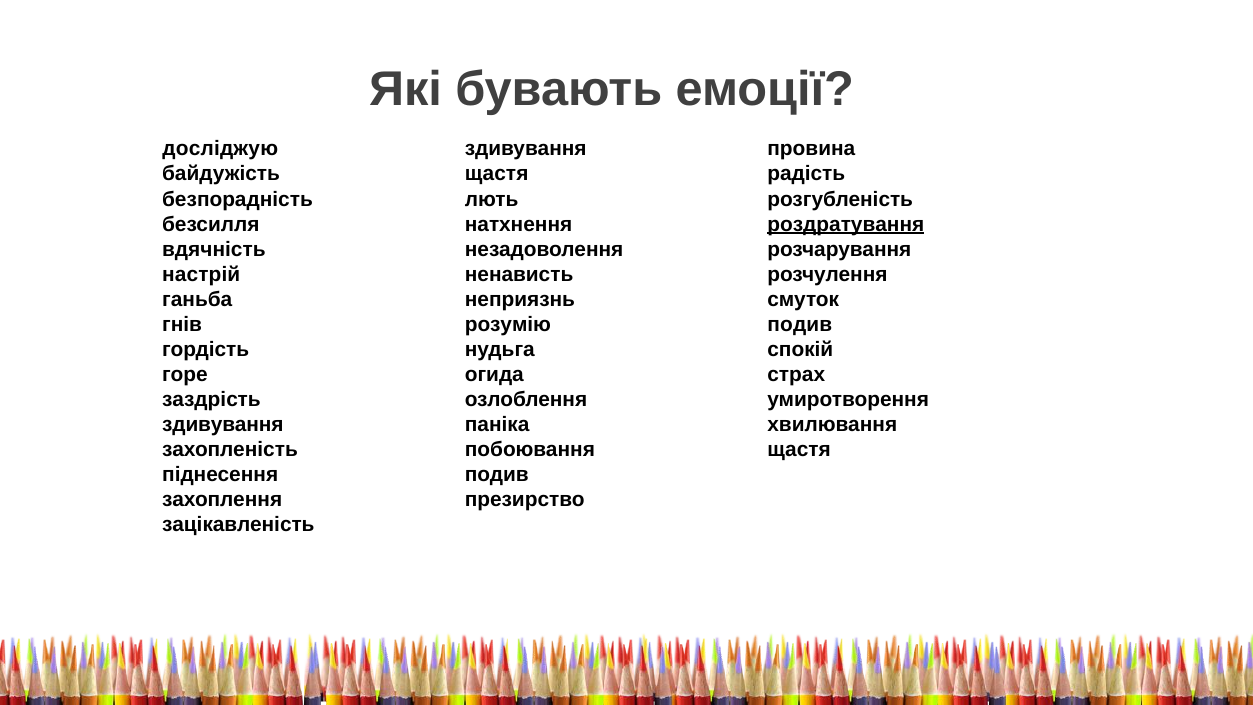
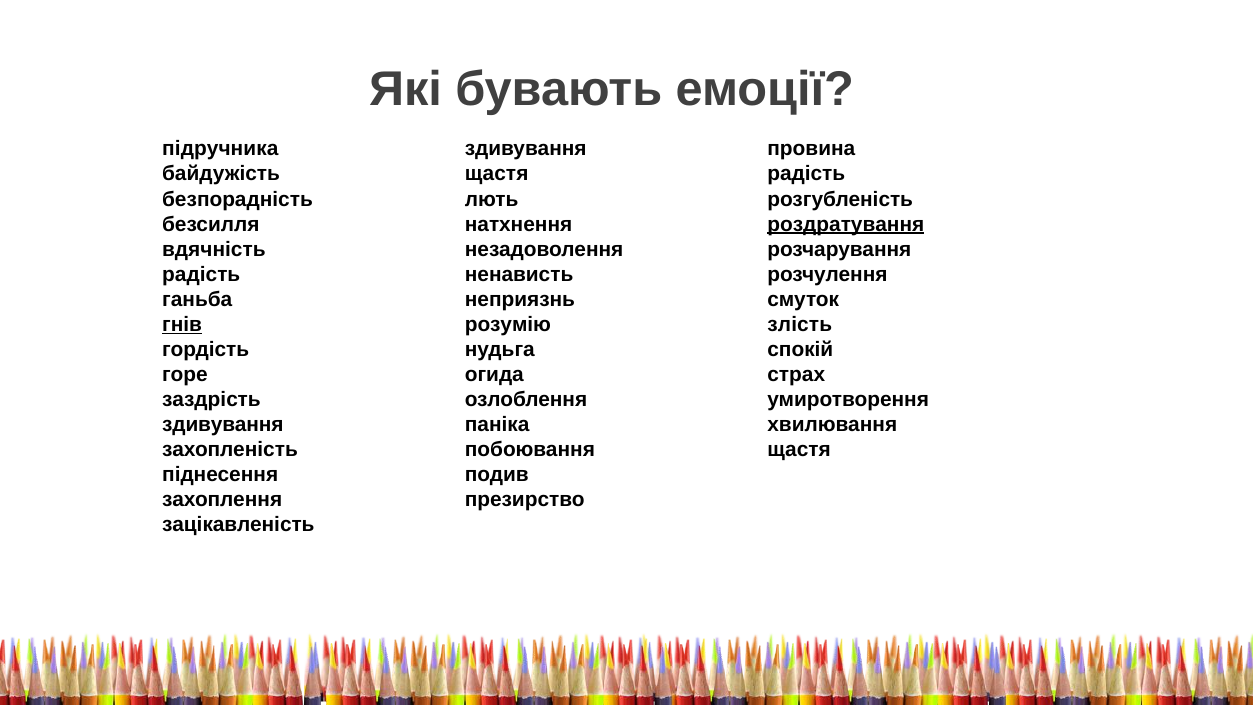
досліджую: досліджую -> підручника
настрій at (201, 274): настрій -> радість
гнів underline: none -> present
подив at (800, 324): подив -> злість
